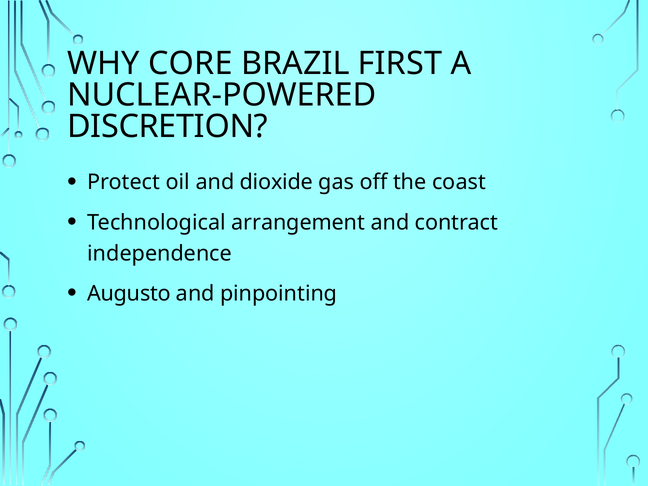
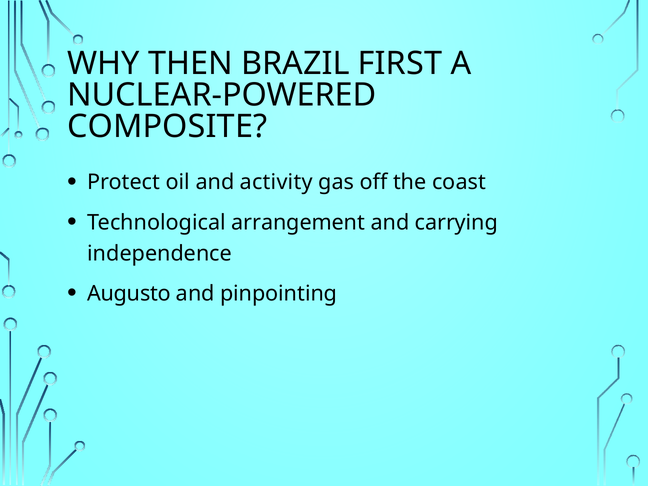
CORE: CORE -> THEN
DISCRETION: DISCRETION -> COMPOSITE
dioxide: dioxide -> activity
contract: contract -> carrying
